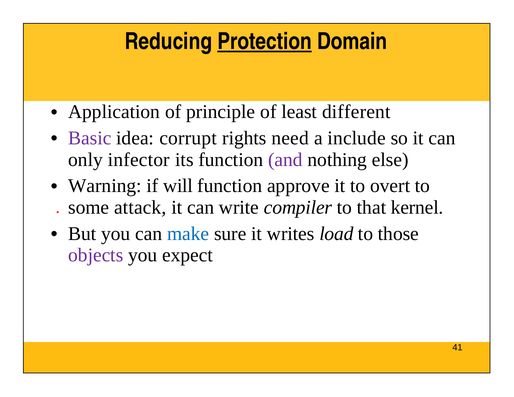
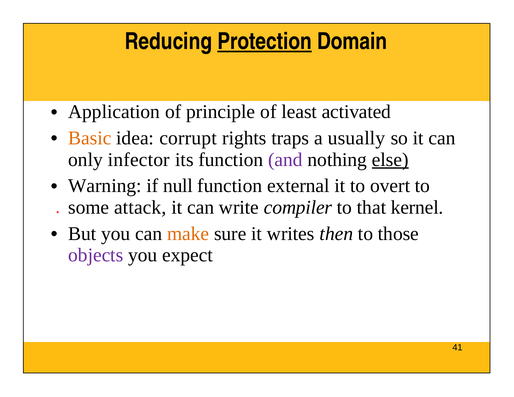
different: different -> activated
Basic colour: purple -> orange
need: need -> traps
include: include -> usually
else underline: none -> present
will: will -> null
approve: approve -> external
make colour: blue -> orange
load: load -> then
